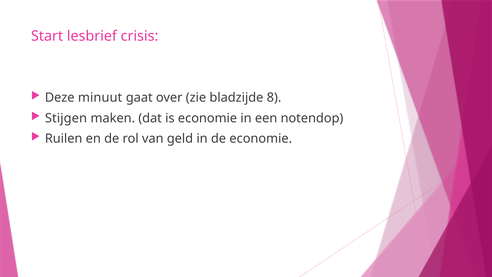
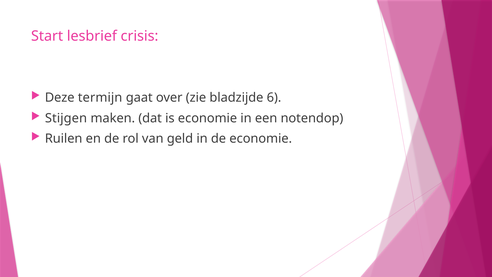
minuut: minuut -> termijn
8: 8 -> 6
